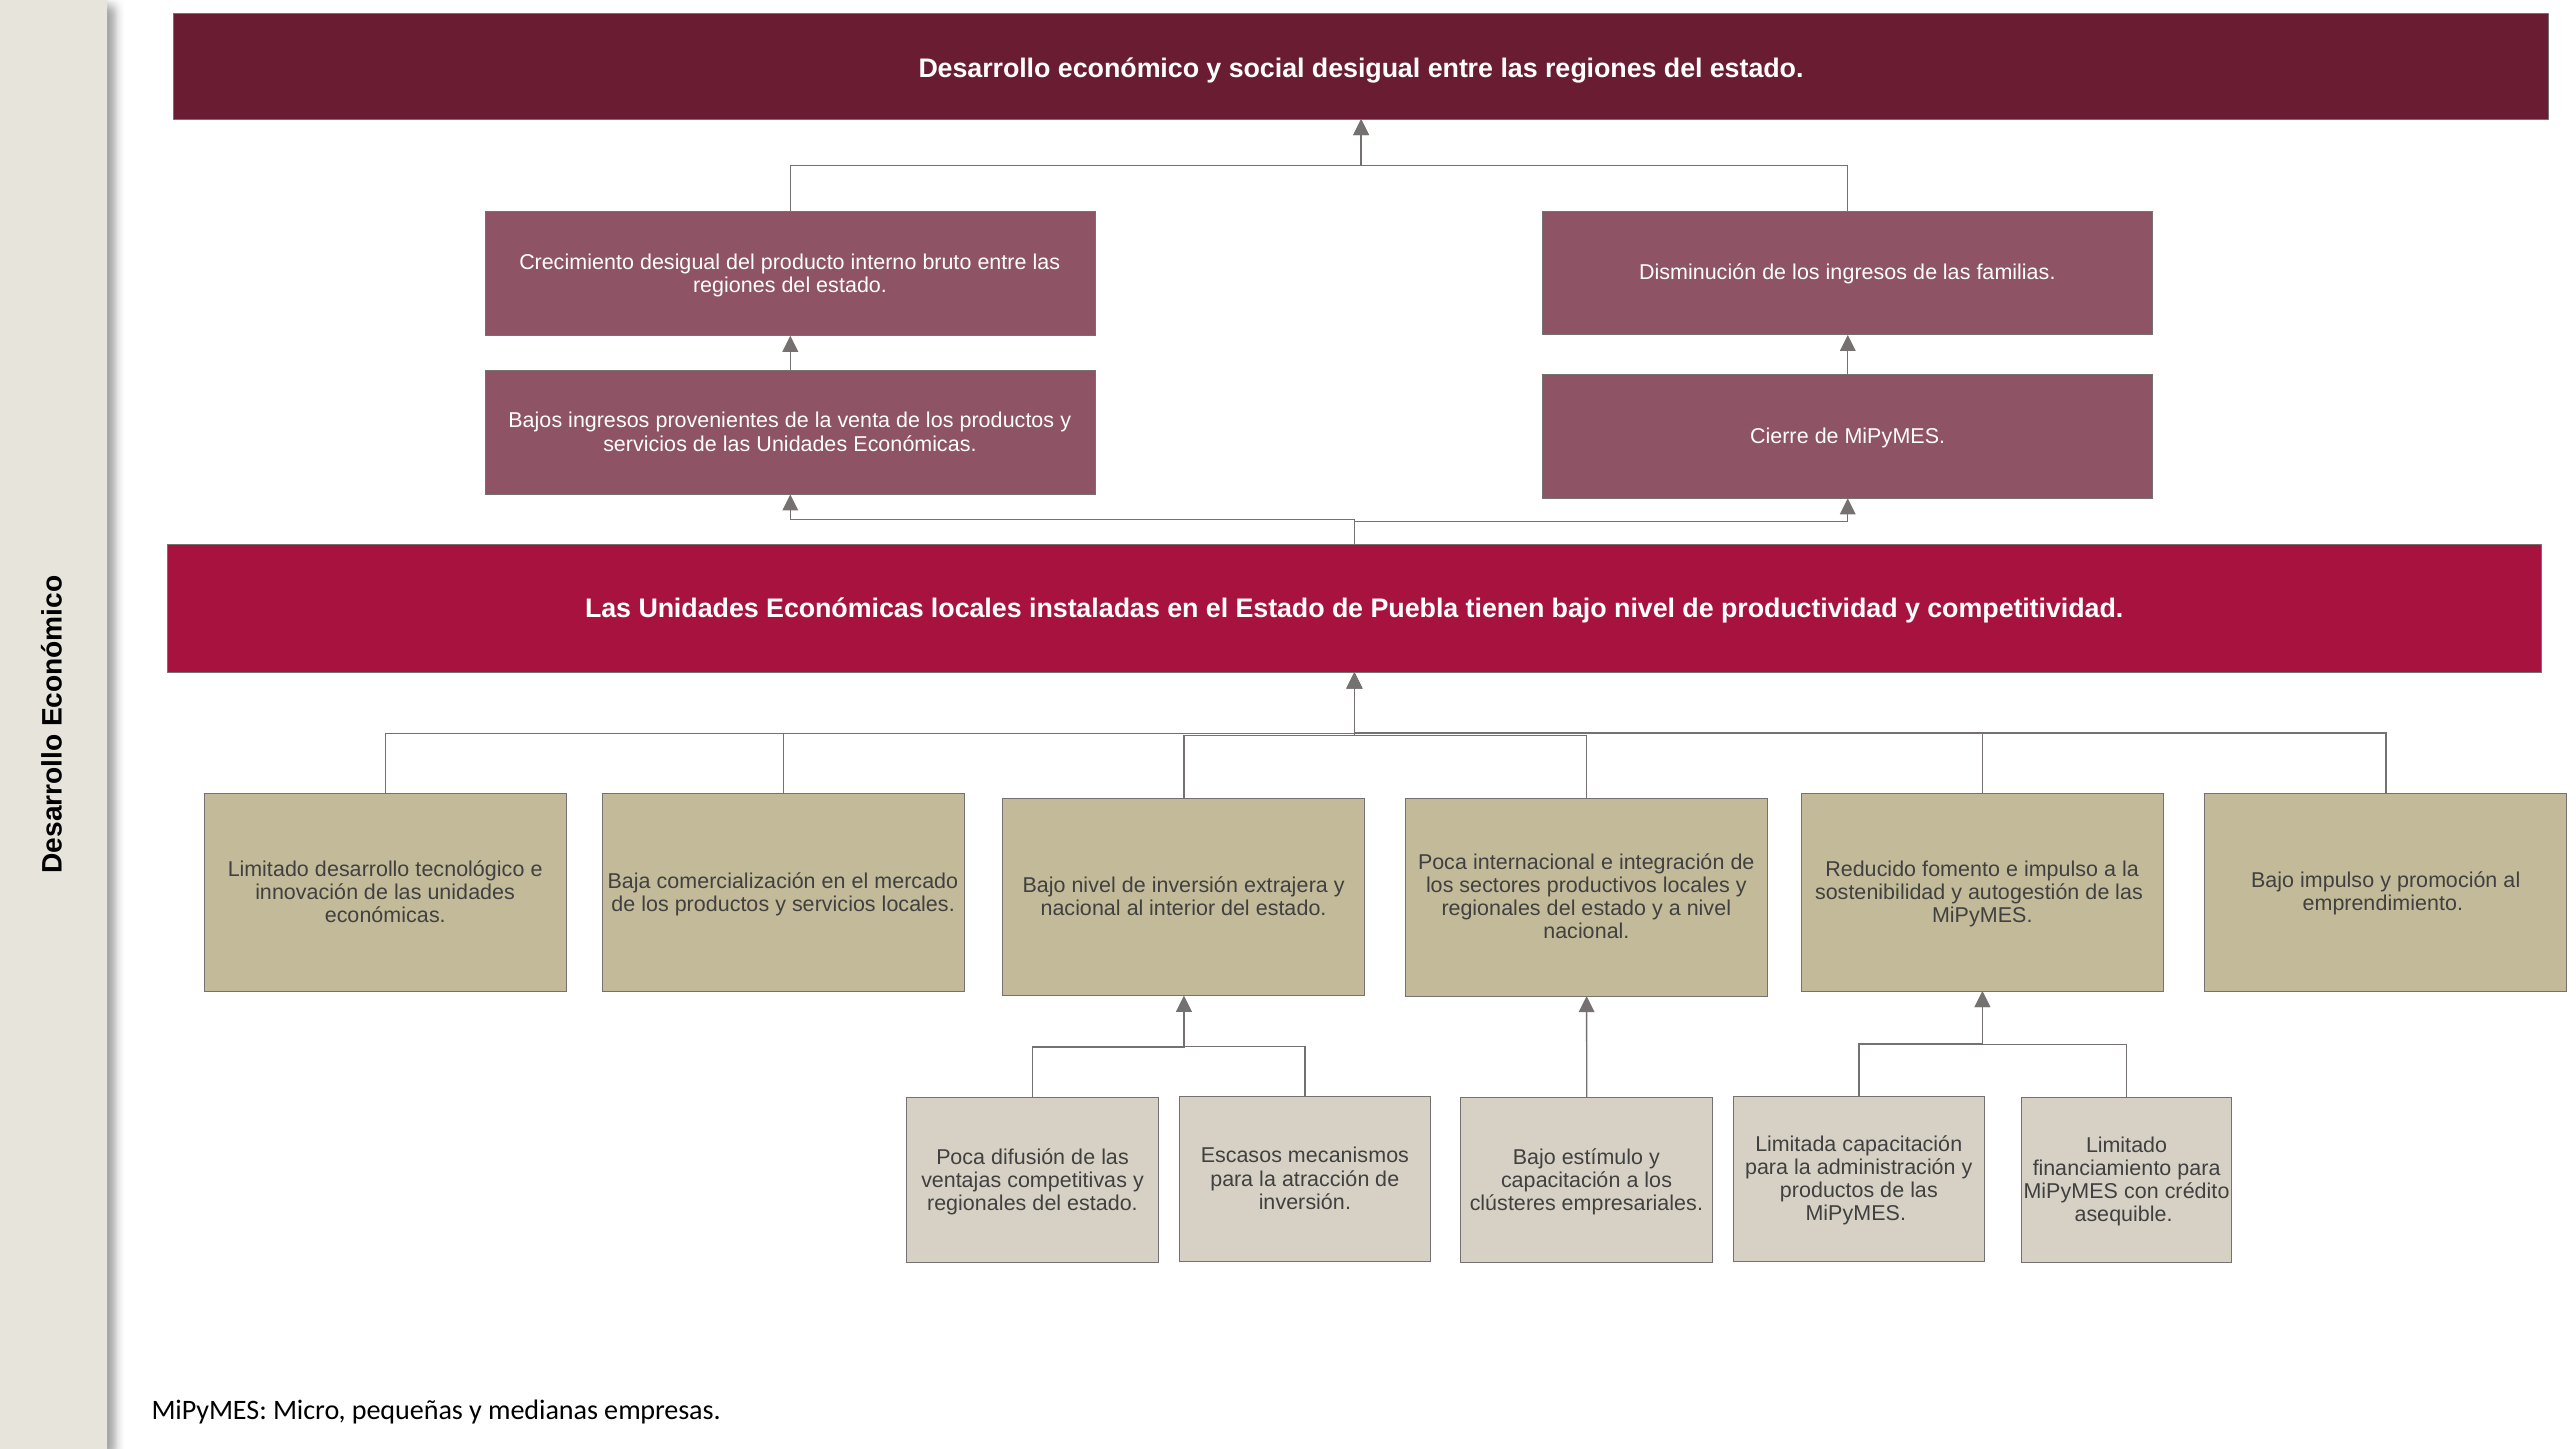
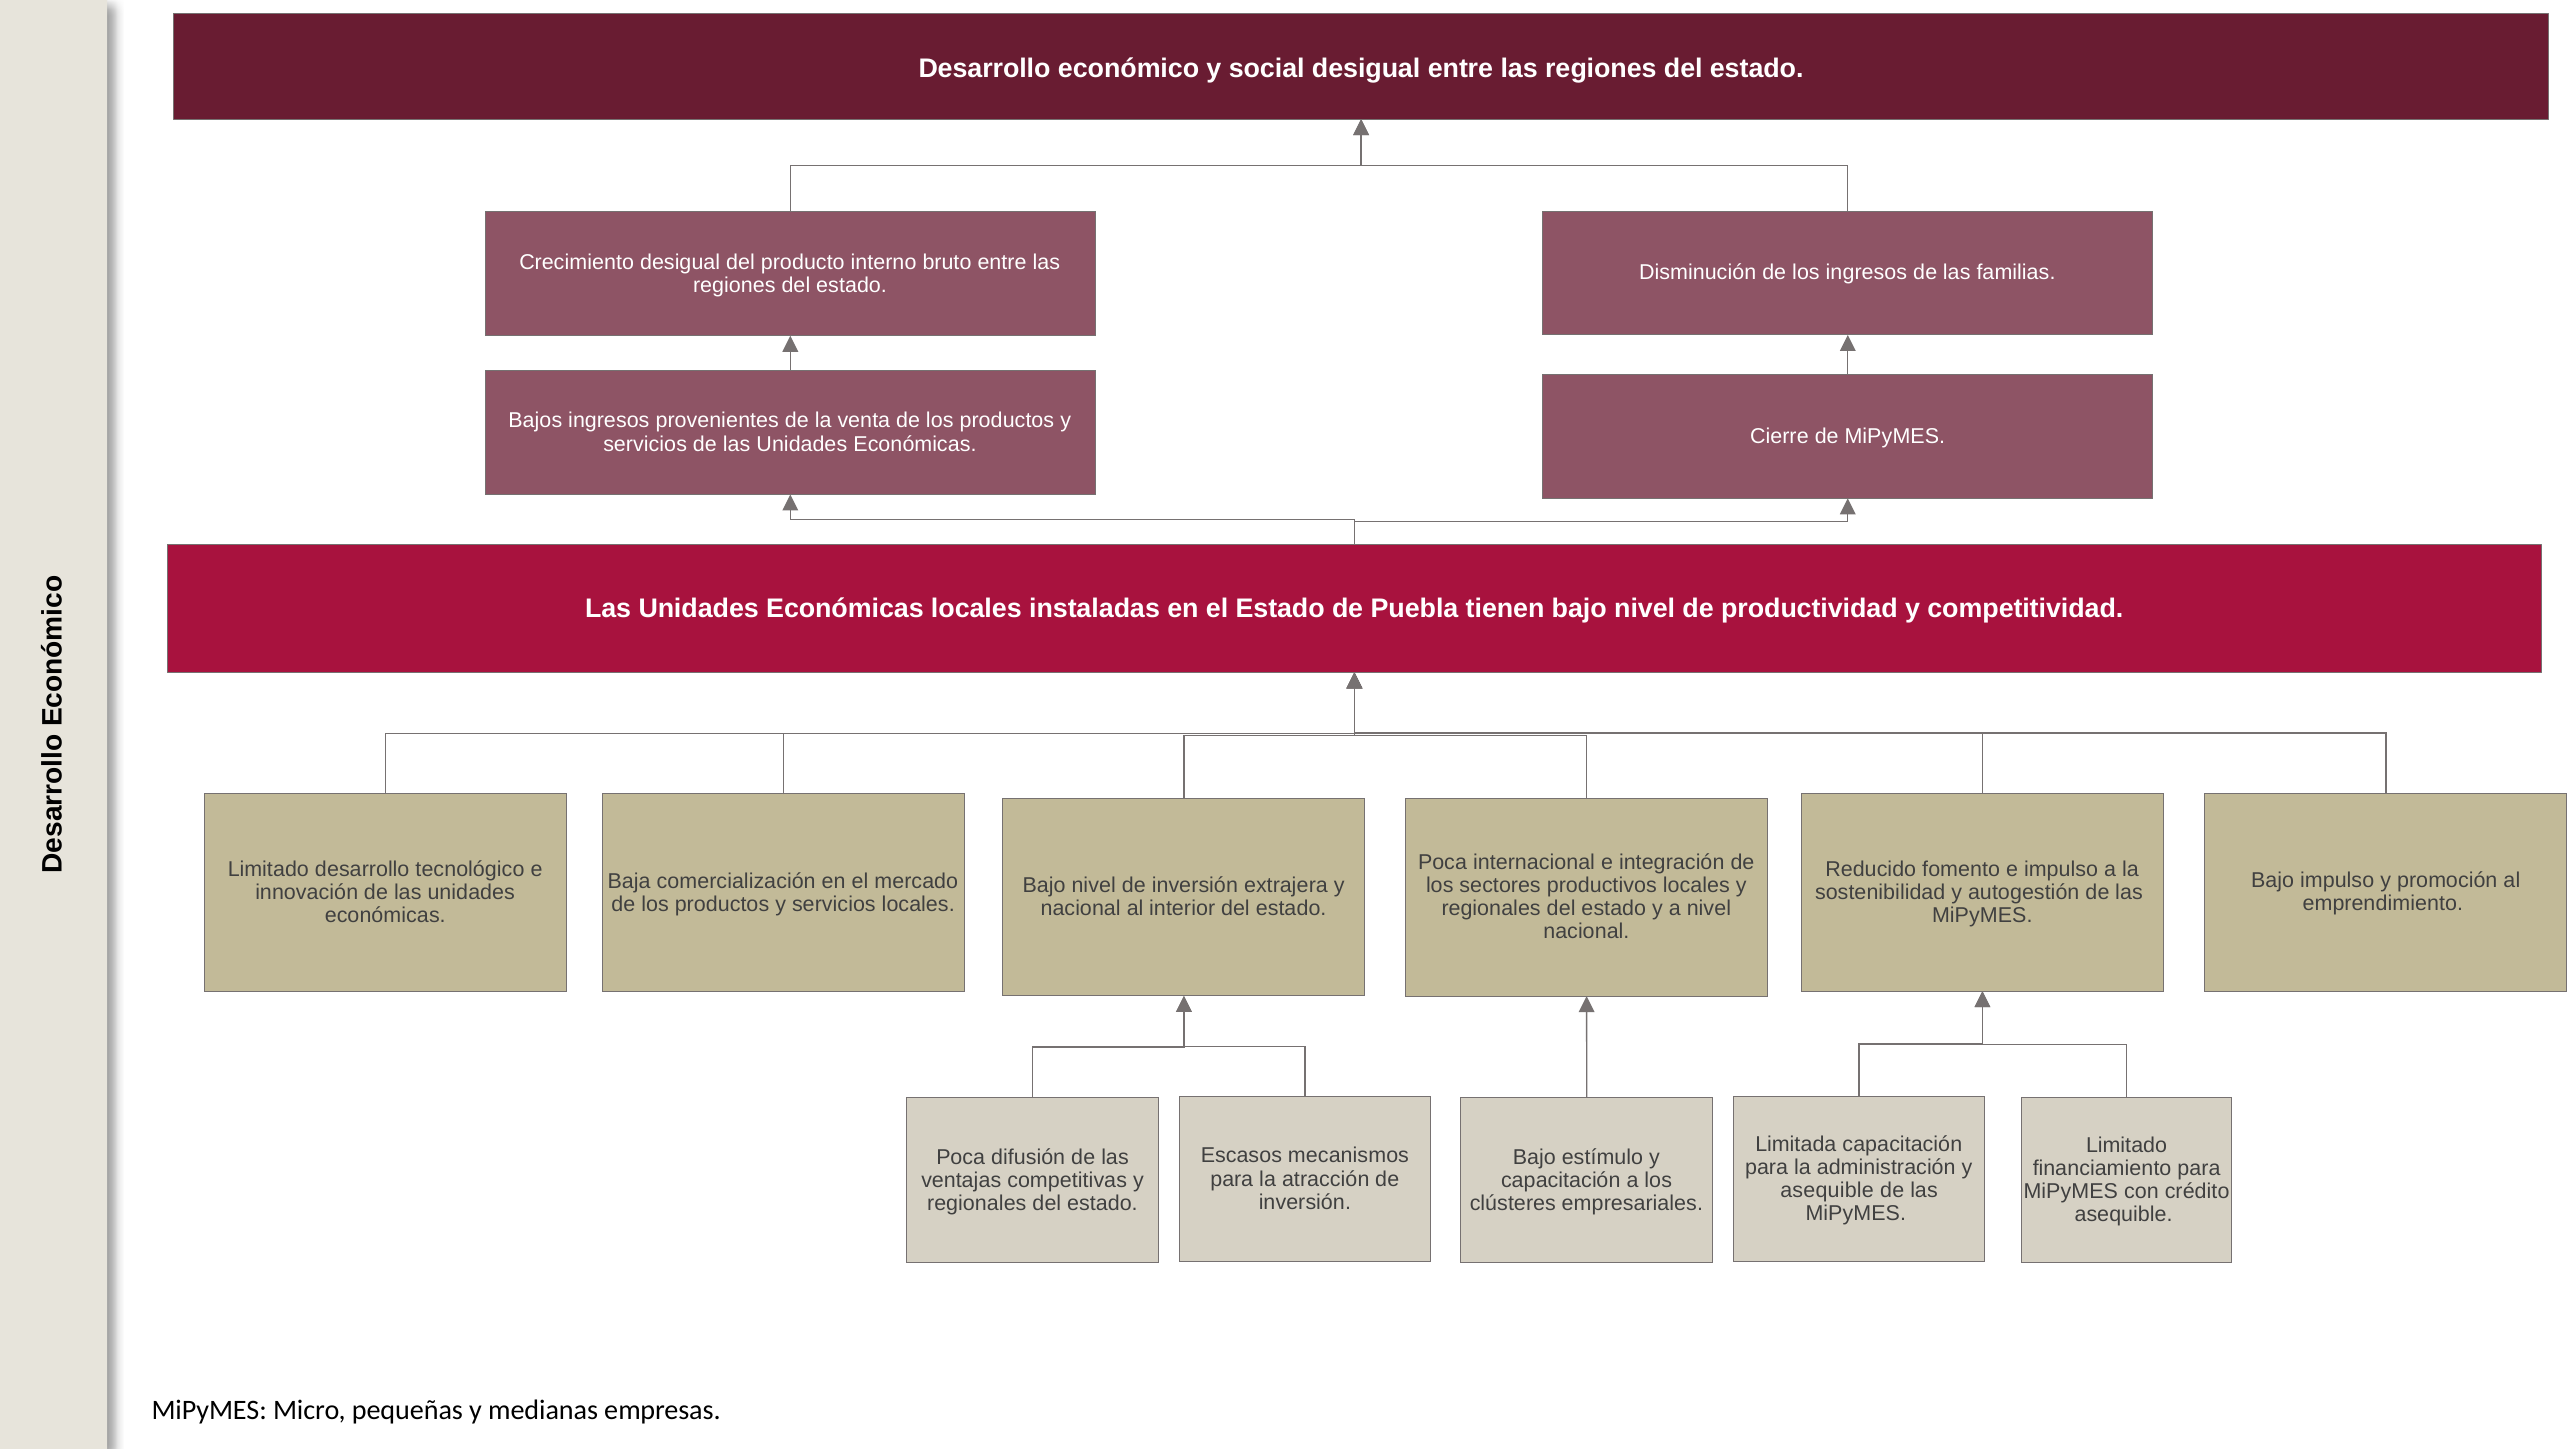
productos at (1827, 1191): productos -> asequible
